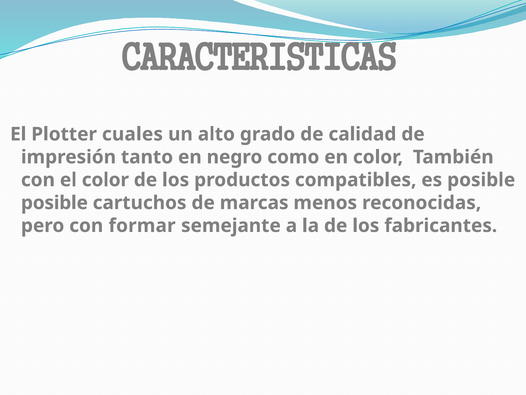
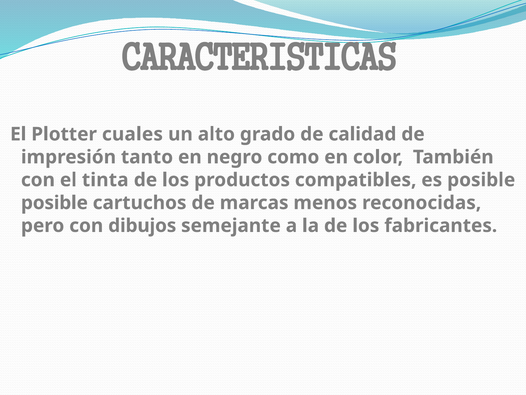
el color: color -> tinta
formar: formar -> dibujos
